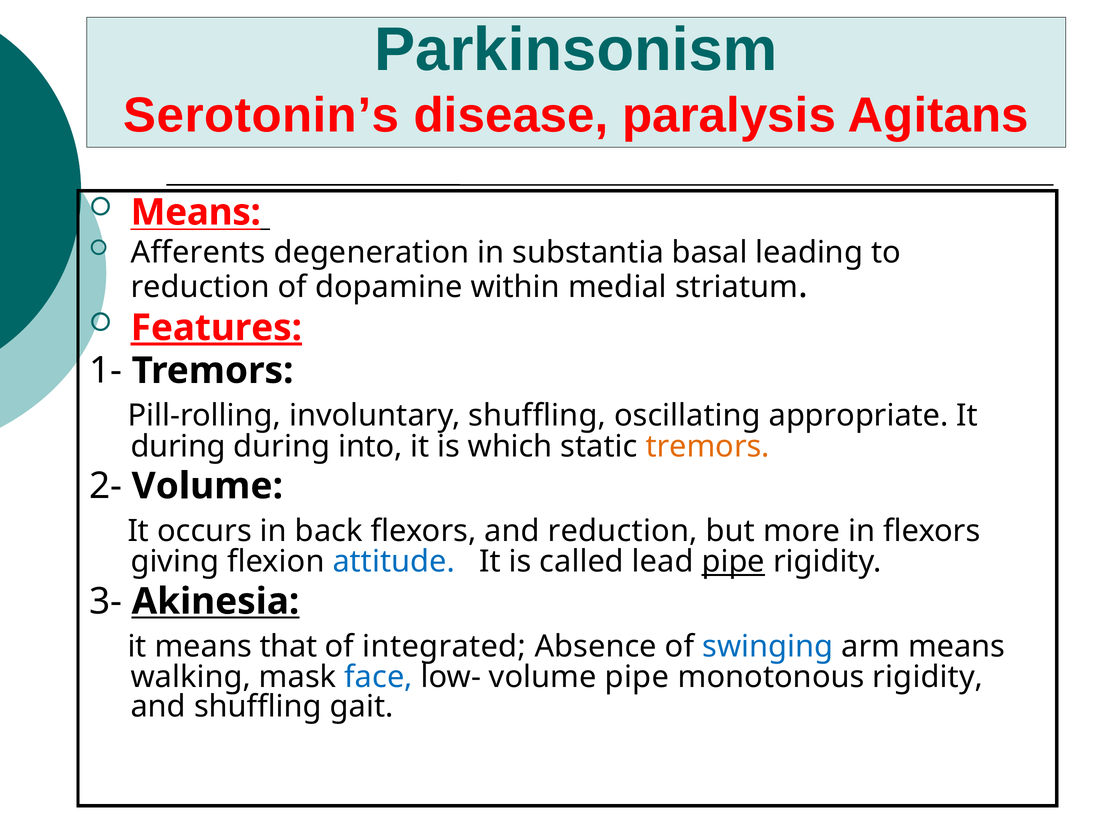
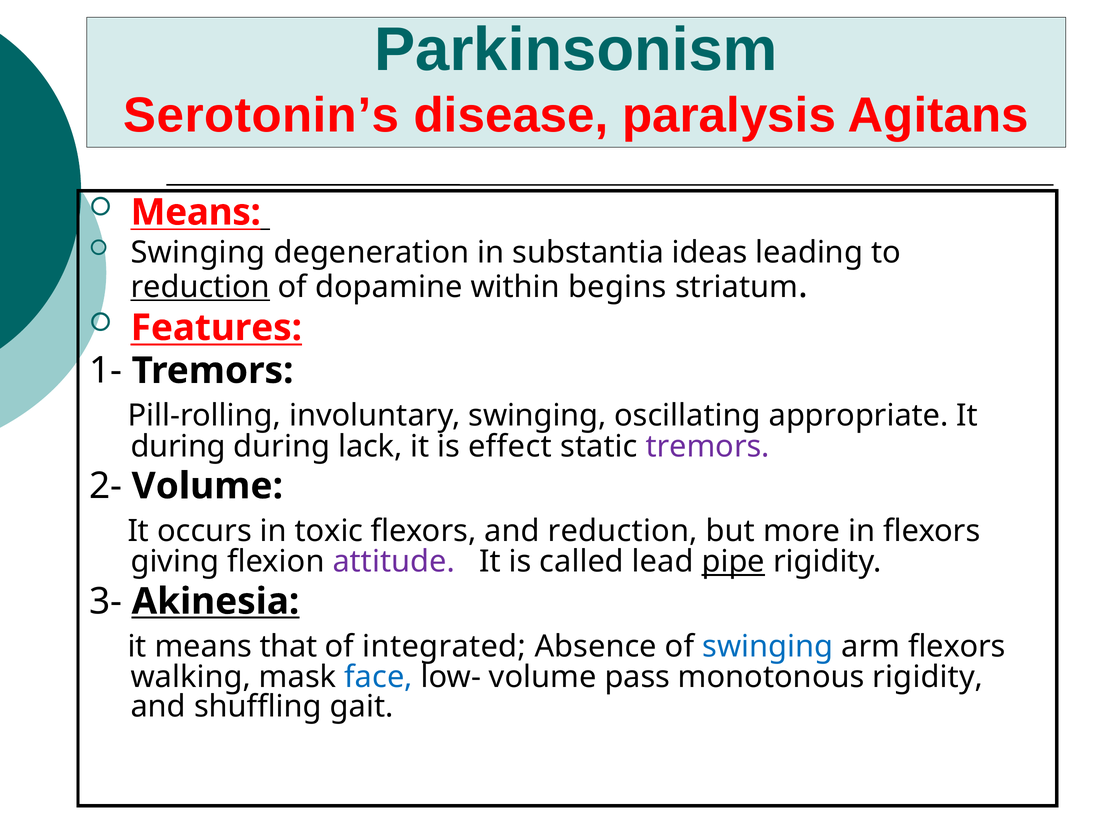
Afferents at (198, 253): Afferents -> Swinging
basal: basal -> ideas
reduction at (200, 287) underline: none -> present
medial: medial -> begins
Features underline: present -> none
involuntary shuffling: shuffling -> swinging
into: into -> lack
which: which -> effect
tremors at (708, 446) colour: orange -> purple
back: back -> toxic
attitude colour: blue -> purple
arm means: means -> flexors
volume pipe: pipe -> pass
